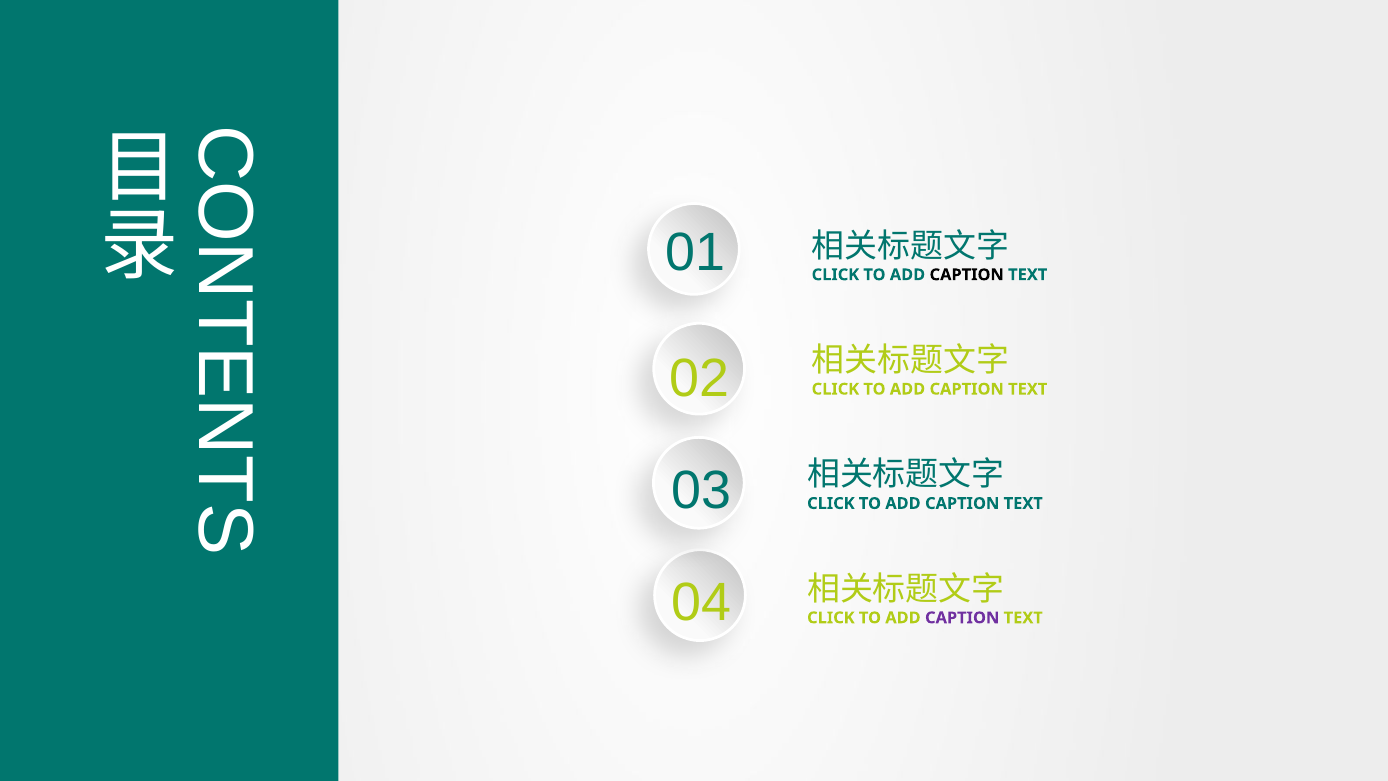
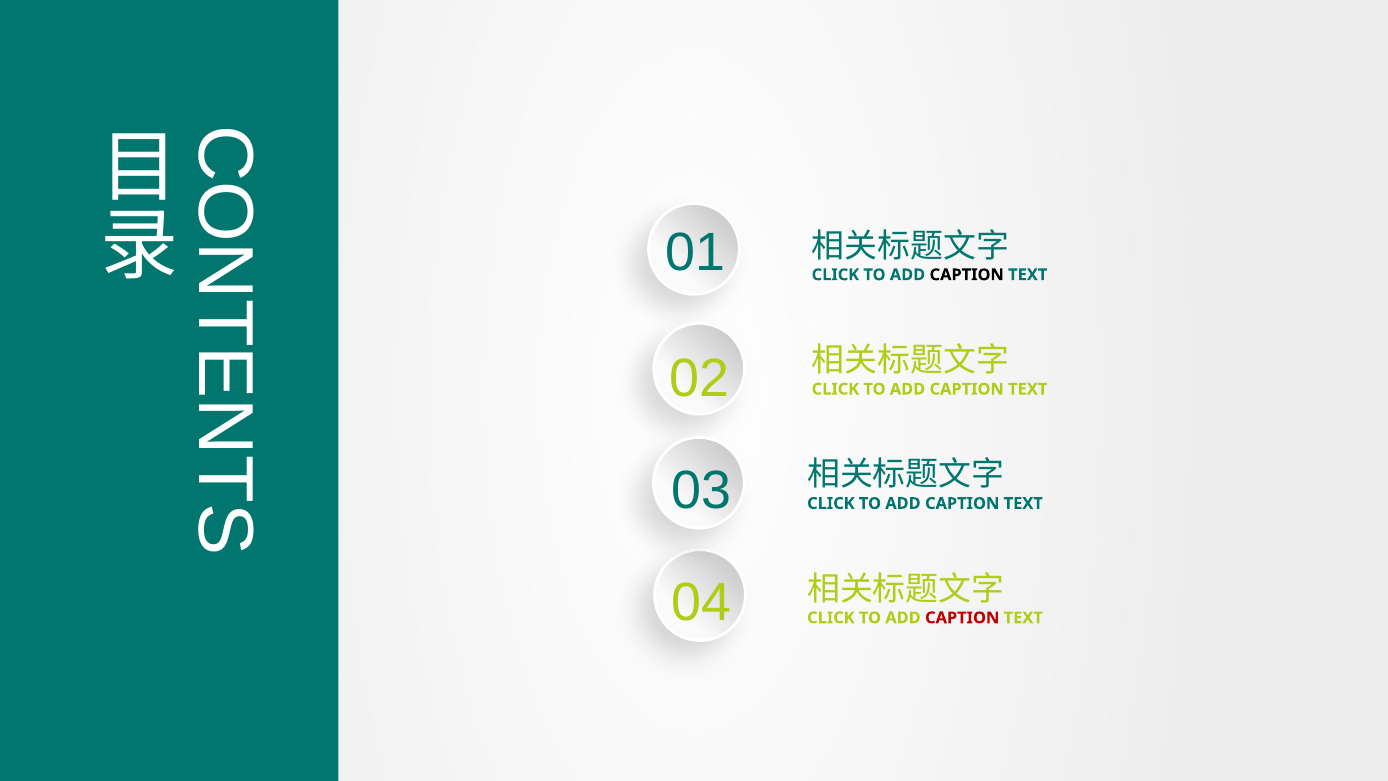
CAPTION at (962, 618) colour: purple -> red
